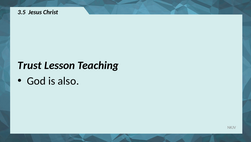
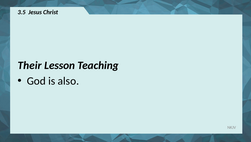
Trust: Trust -> Their
